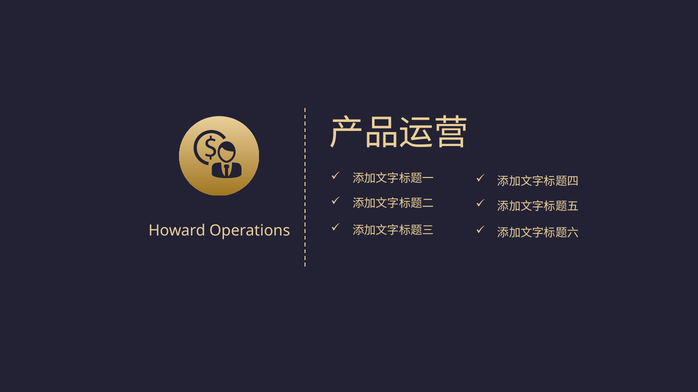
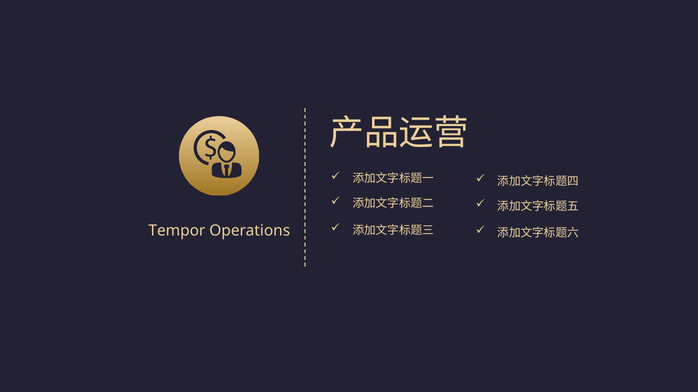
Howard: Howard -> Tempor
